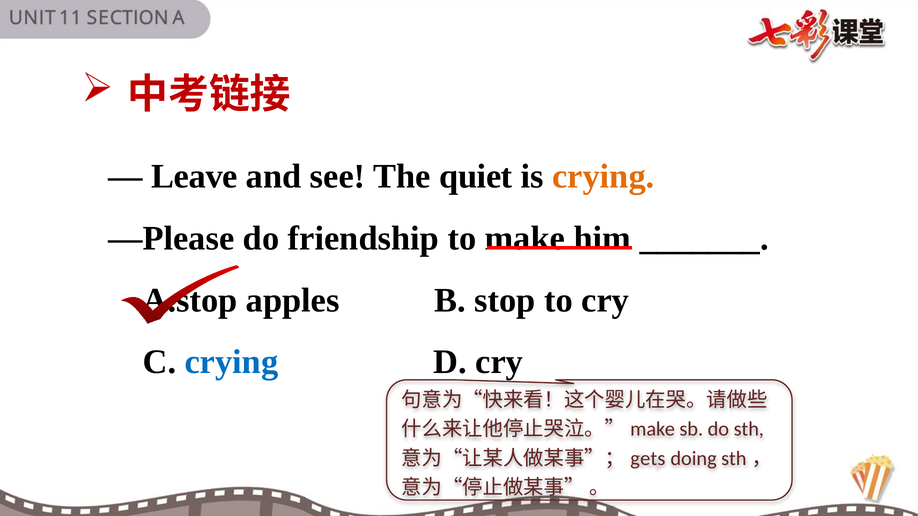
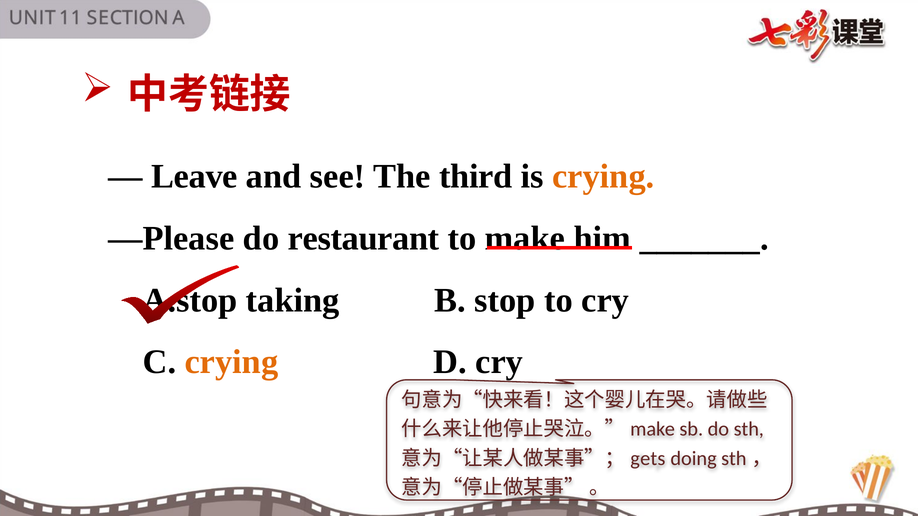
quiet: quiet -> third
friendship: friendship -> restaurant
apples: apples -> taking
crying at (231, 362) colour: blue -> orange
